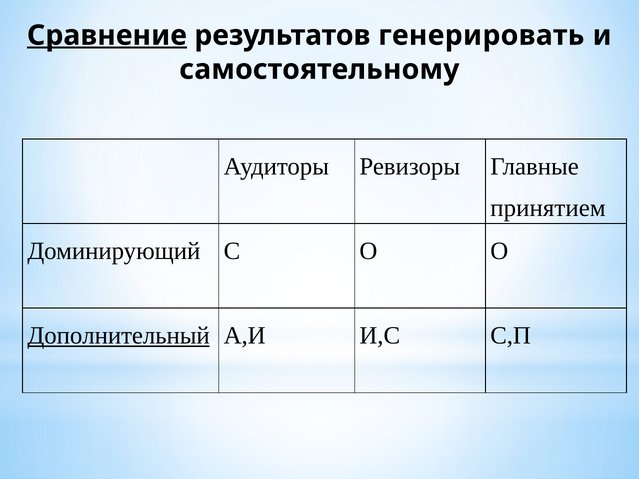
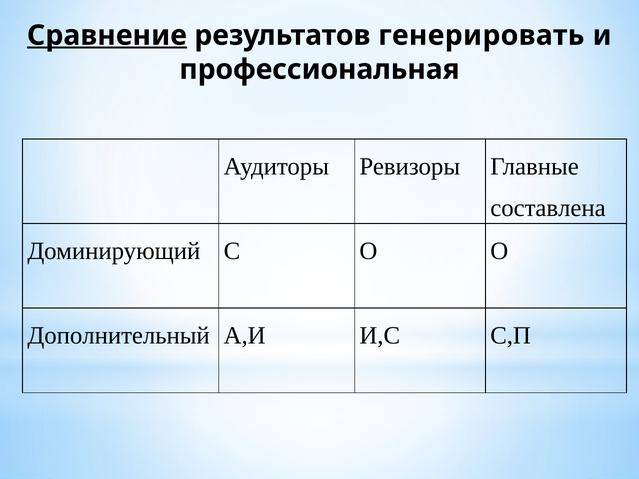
самостоятельному: самостоятельному -> профессиональная
принятием: принятием -> составлена
Дополнительный underline: present -> none
